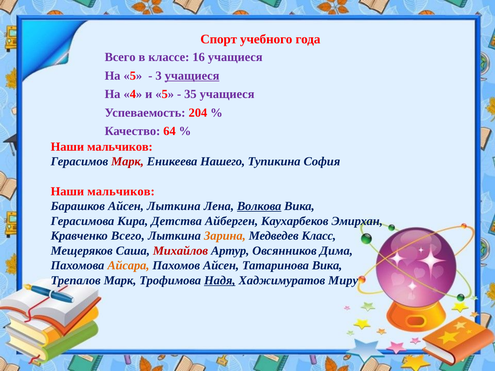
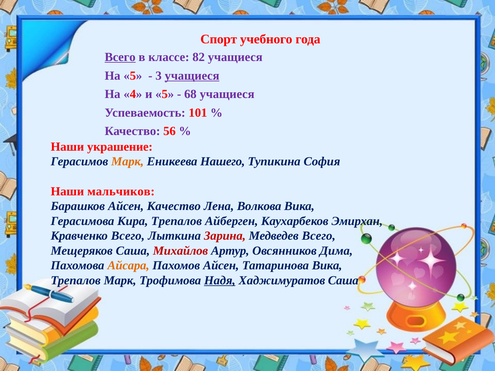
Всего at (120, 57) underline: none -> present
16: 16 -> 82
35: 35 -> 68
204: 204 -> 101
64: 64 -> 56
мальчиков at (120, 147): мальчиков -> украшение
Марк at (128, 162) colour: red -> orange
Айсен Лыткина: Лыткина -> Качество
Волкова underline: present -> none
Кира Детства: Детства -> Трепалов
Зарина colour: orange -> red
Медведев Класс: Класс -> Всего
Хаджимуратов Миру: Миру -> Саша
